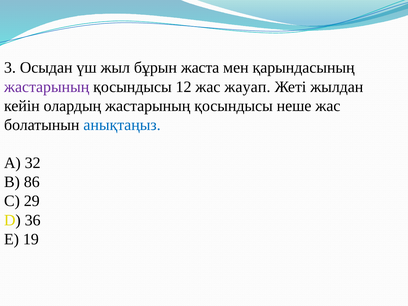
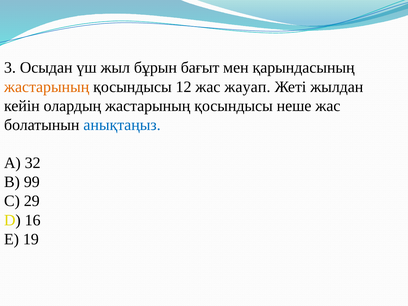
жаста: жаста -> бағыт
жастарының at (47, 87) colour: purple -> orange
86: 86 -> 99
36: 36 -> 16
